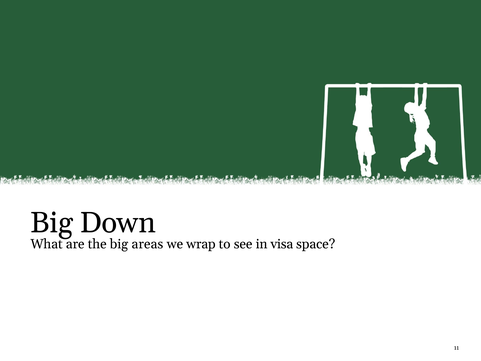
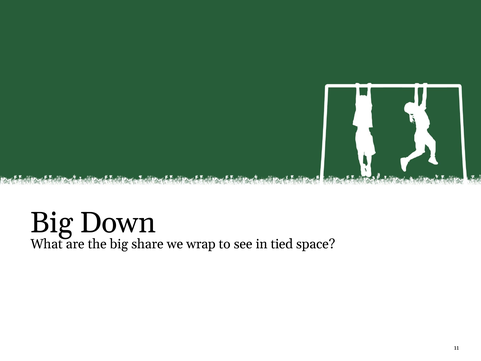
areas: areas -> share
visa: visa -> tied
